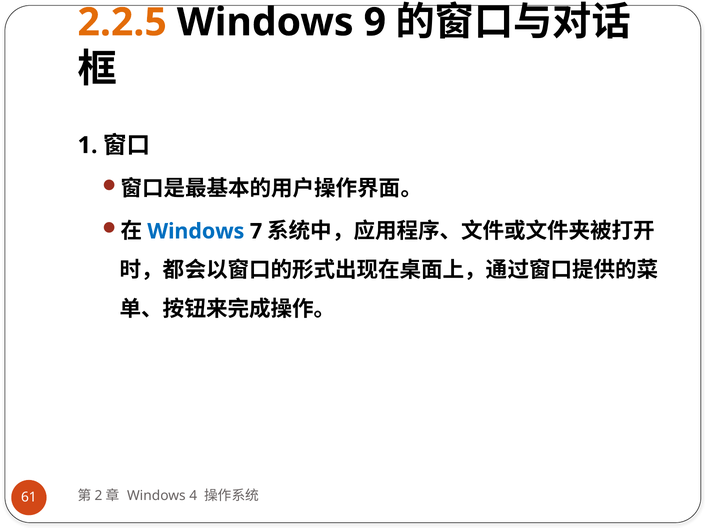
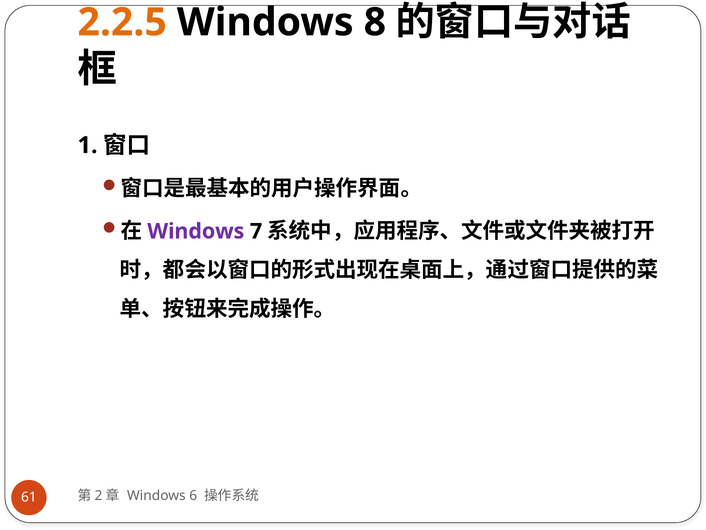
9: 9 -> 8
Windows at (196, 231) colour: blue -> purple
4: 4 -> 6
